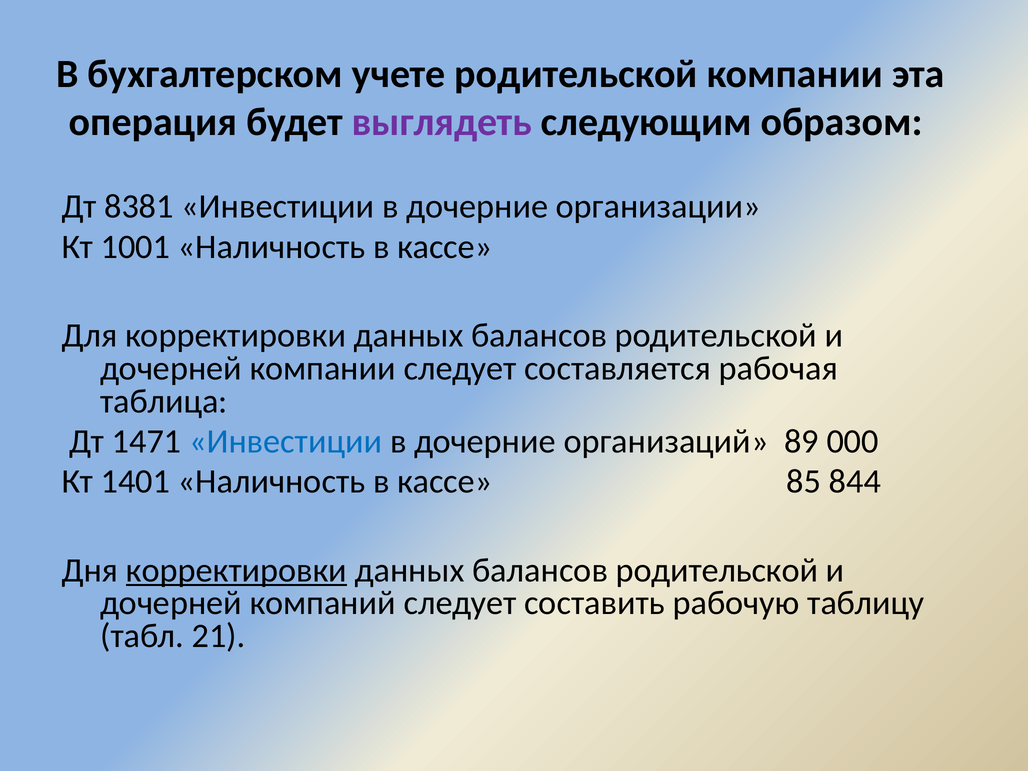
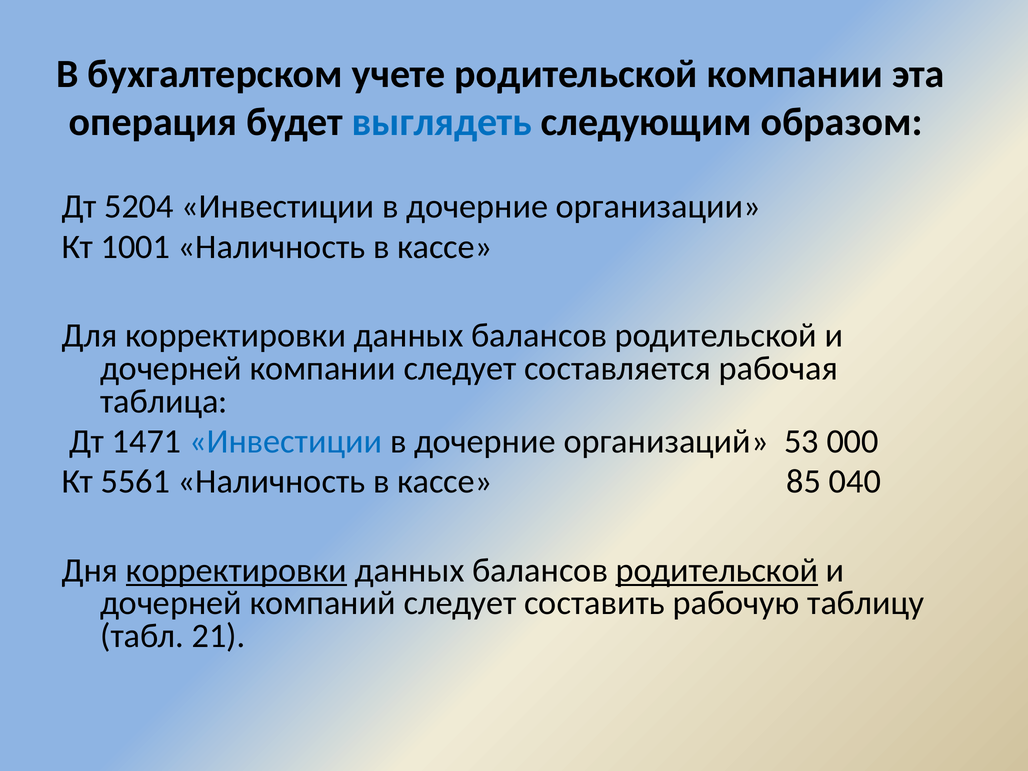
выглядеть colour: purple -> blue
8381: 8381 -> 5204
89: 89 -> 53
1401: 1401 -> 5561
844: 844 -> 040
родительской at (717, 570) underline: none -> present
